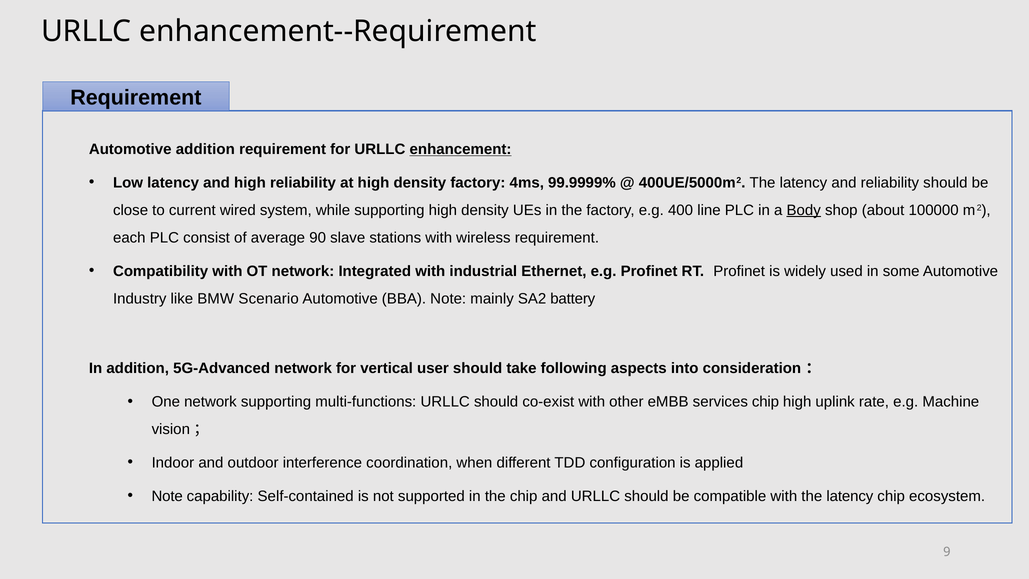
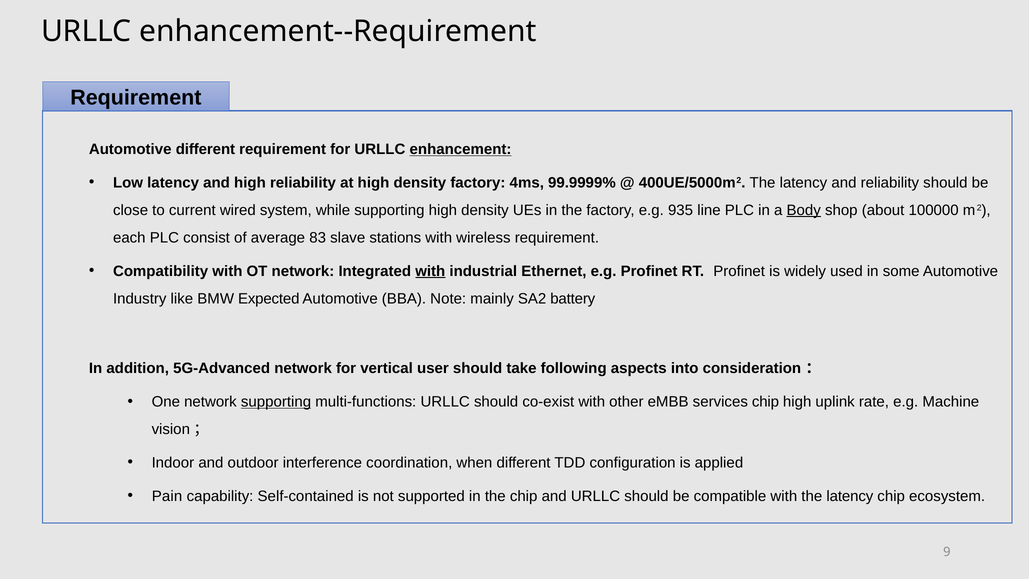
Automotive addition: addition -> different
400: 400 -> 935
90: 90 -> 83
with at (430, 271) underline: none -> present
Scenario: Scenario -> Expected
supporting at (276, 402) underline: none -> present
Note at (167, 496): Note -> Pain
